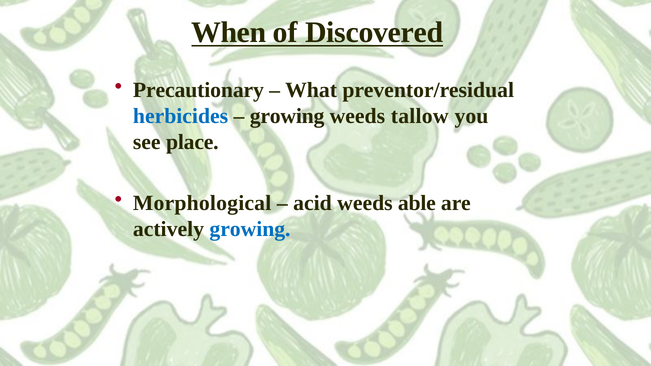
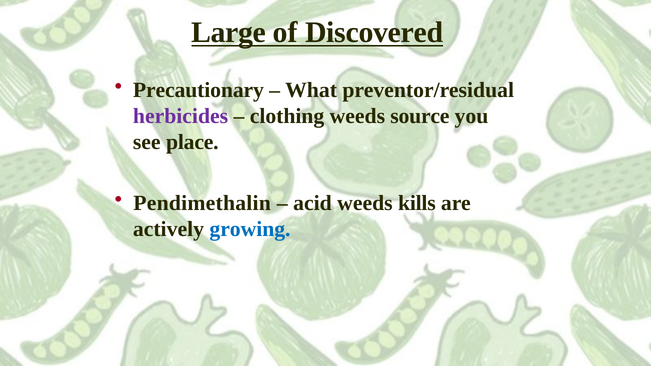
When: When -> Large
herbicides colour: blue -> purple
growing at (287, 116): growing -> clothing
tallow: tallow -> source
Morphological: Morphological -> Pendimethalin
able: able -> kills
